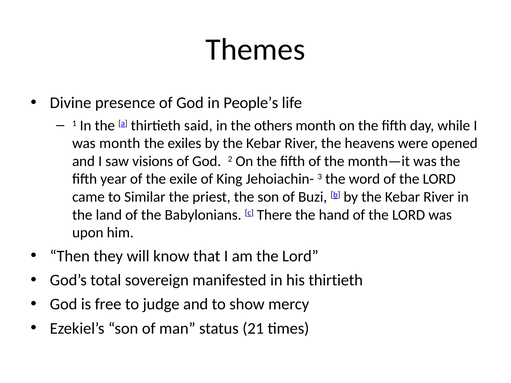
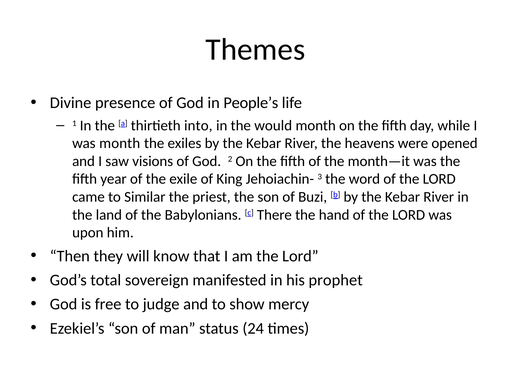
said: said -> into
others: others -> would
his thirtieth: thirtieth -> prophet
21: 21 -> 24
